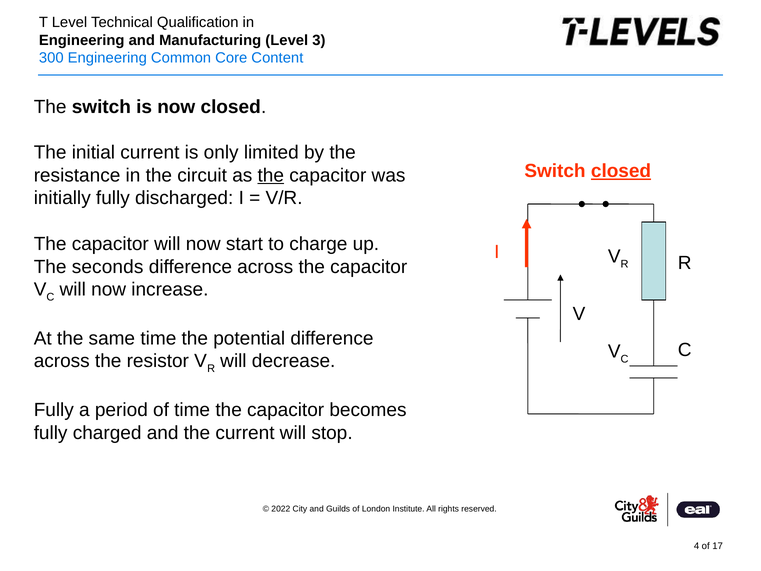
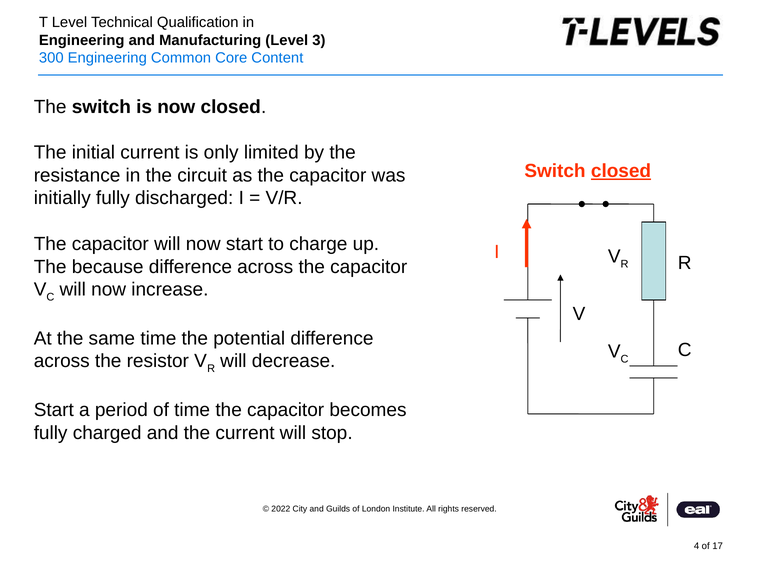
the at (271, 175) underline: present -> none
seconds: seconds -> because
Fully at (54, 410): Fully -> Start
